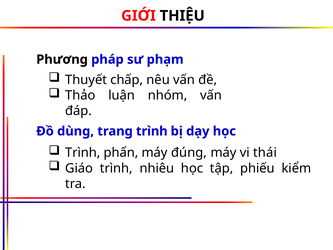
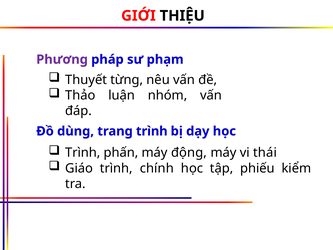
Phương colour: black -> purple
chấp: chấp -> từng
đúng: đúng -> động
nhiêu: nhiêu -> chính
